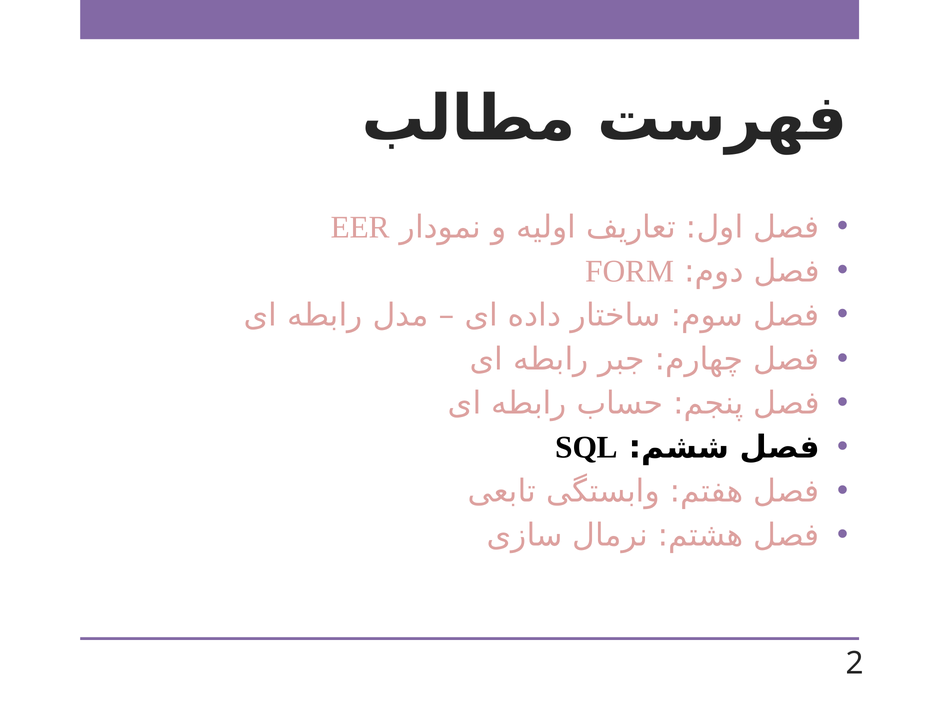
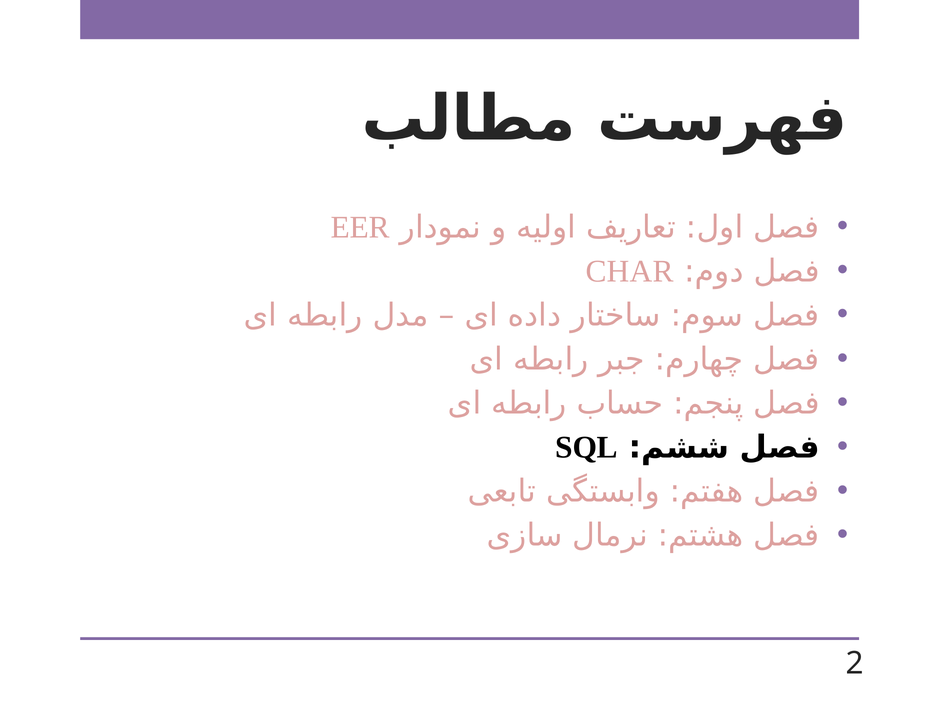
FORM: FORM -> CHAR
